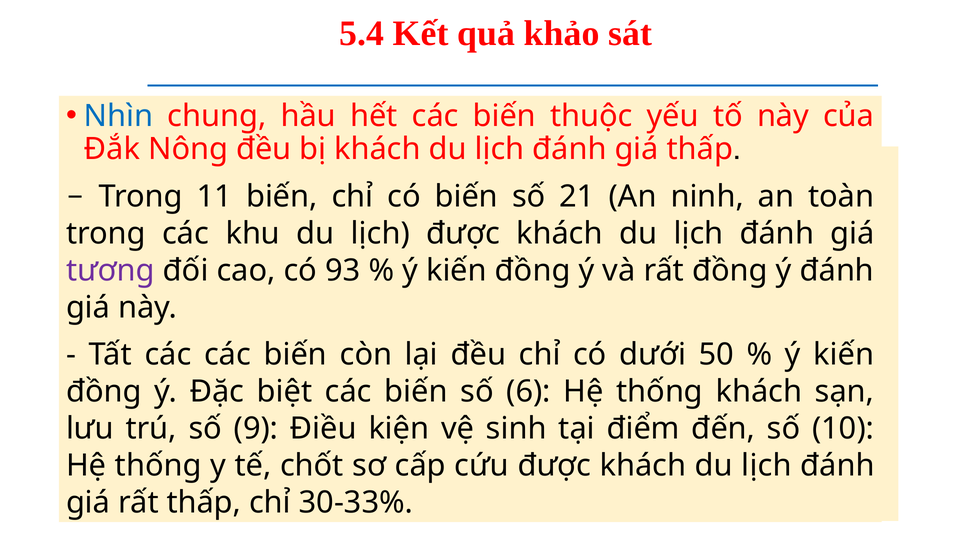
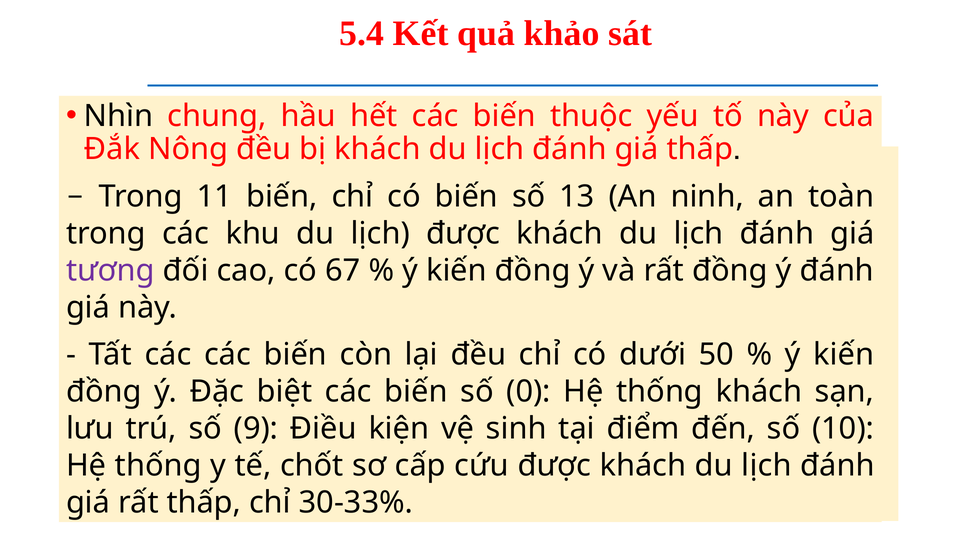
Nhìn colour: blue -> black
21: 21 -> 13
93: 93 -> 67
6: 6 -> 0
